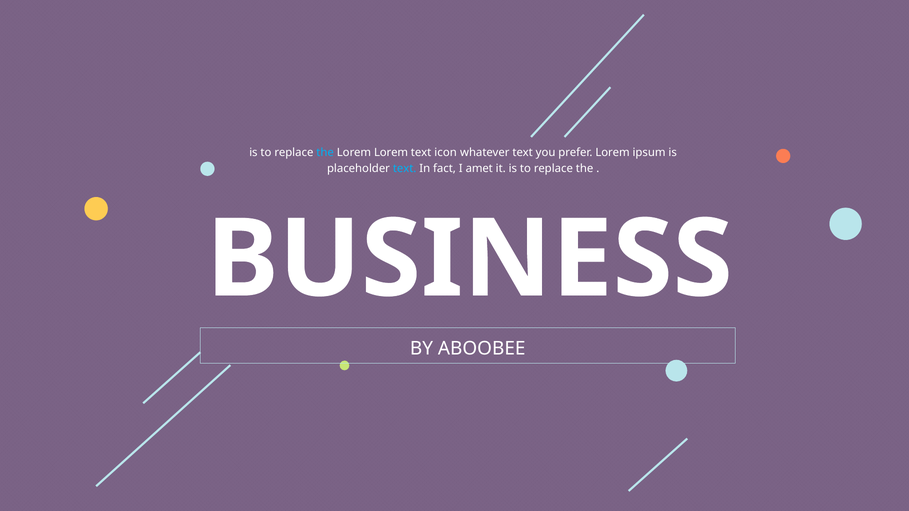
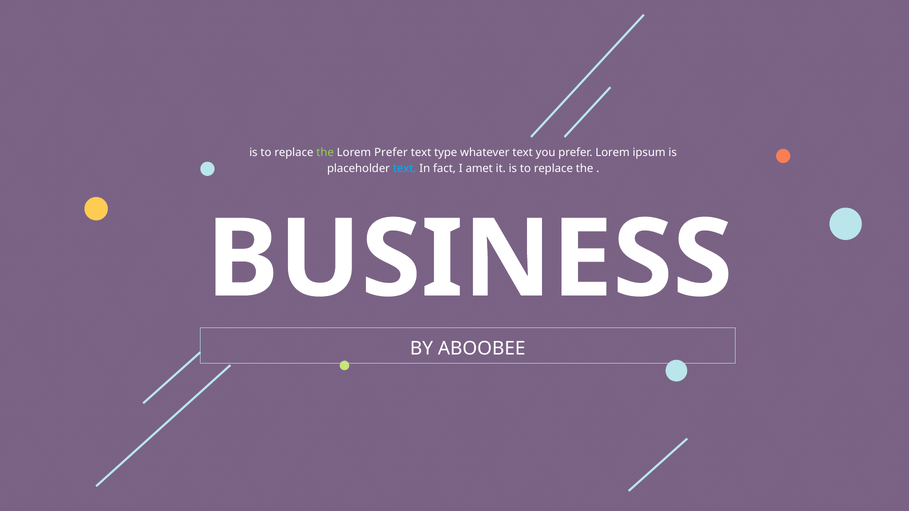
the at (325, 152) colour: light blue -> light green
Lorem Lorem: Lorem -> Prefer
icon: icon -> type
